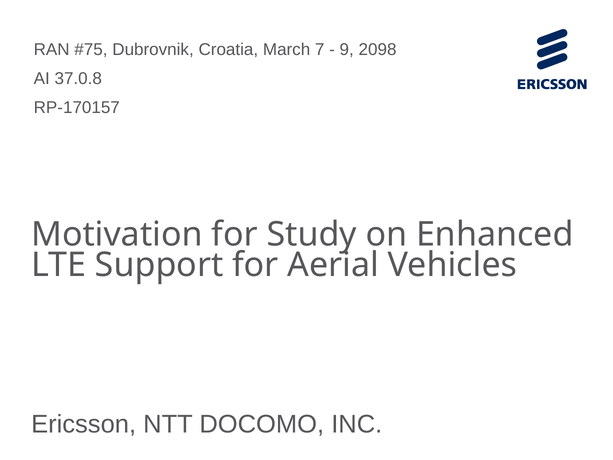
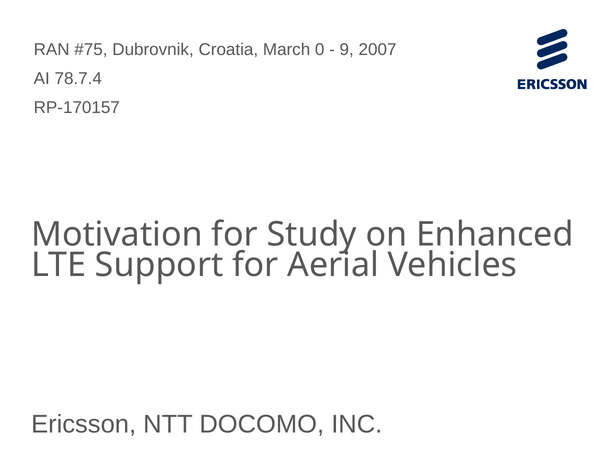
7: 7 -> 0
2098: 2098 -> 2007
37.0.8: 37.0.8 -> 78.7.4
